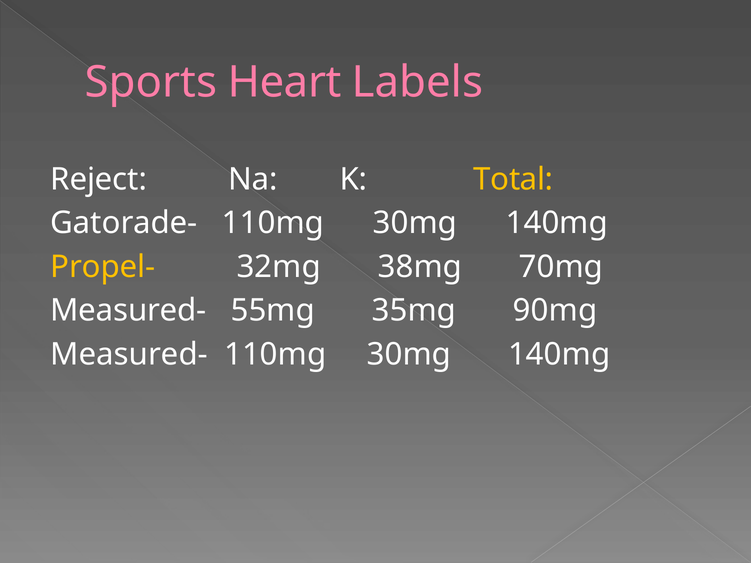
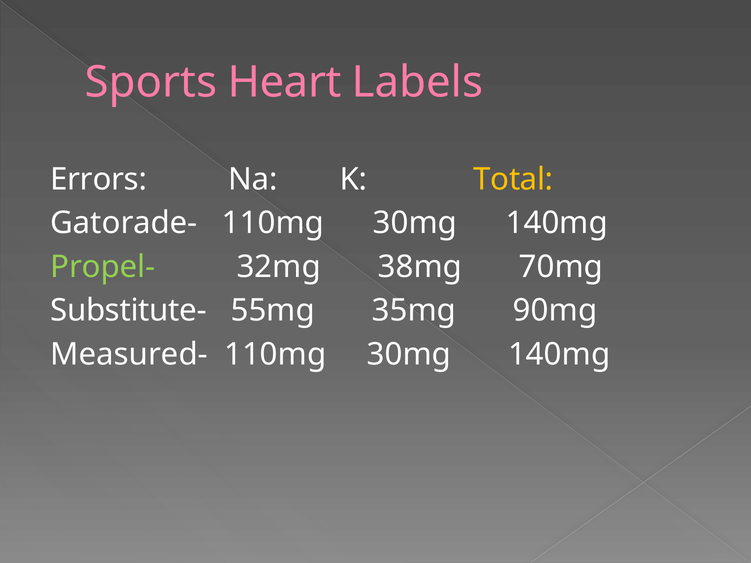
Reject: Reject -> Errors
Propel- colour: yellow -> light green
Measured- at (128, 311): Measured- -> Substitute-
